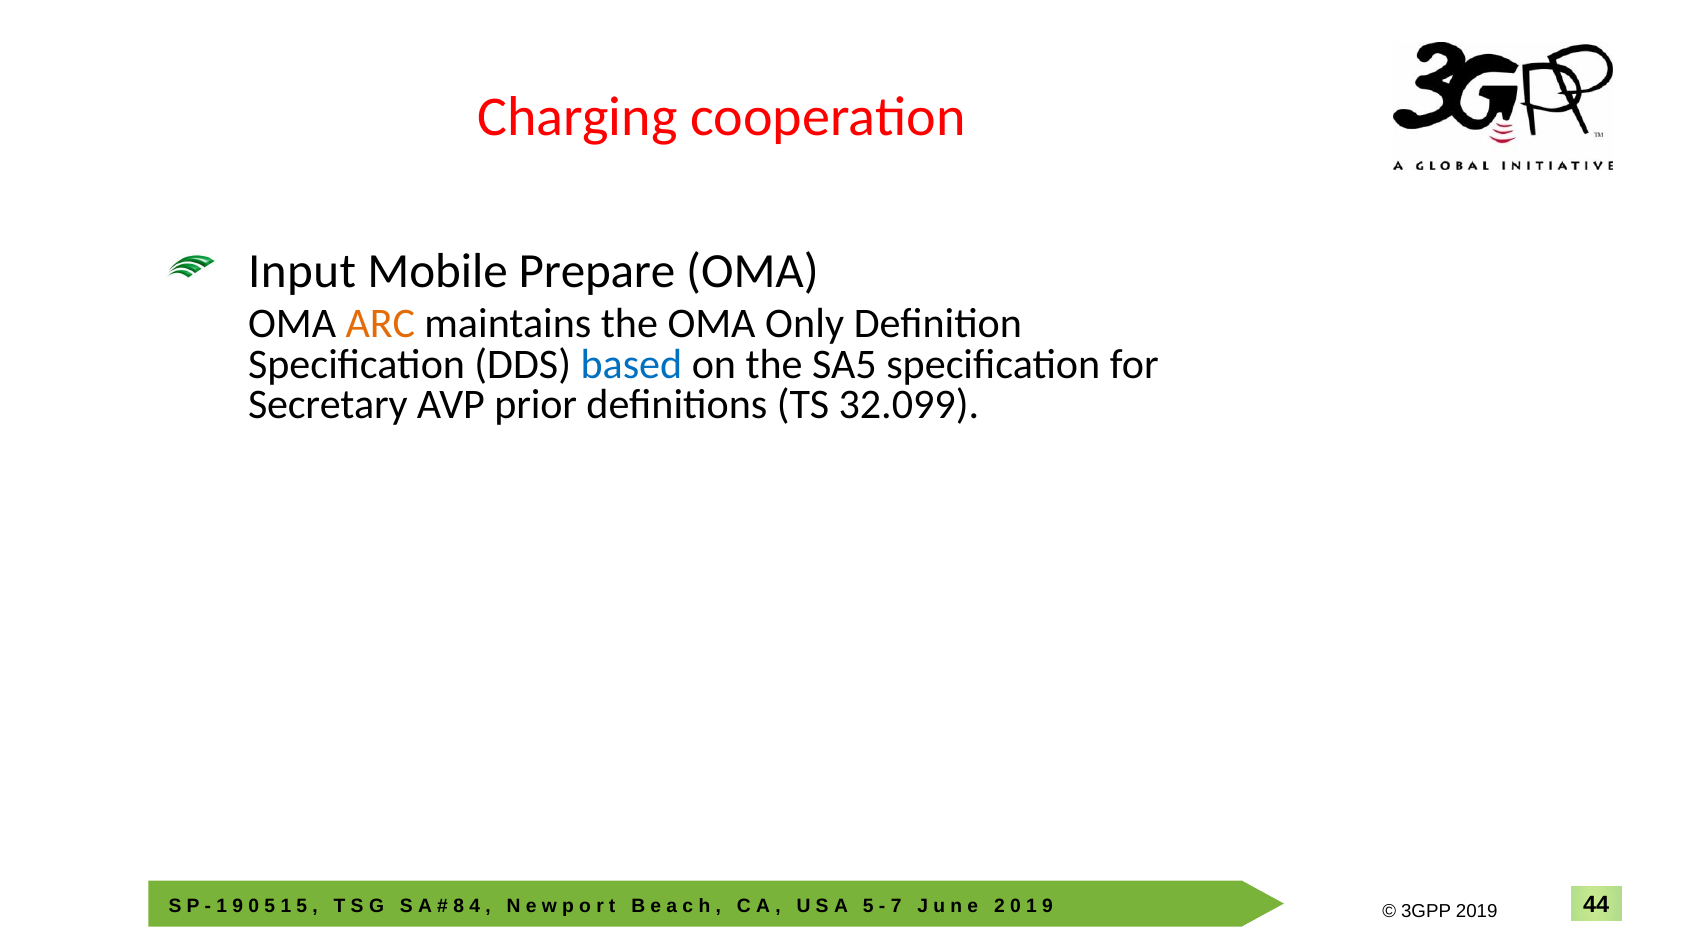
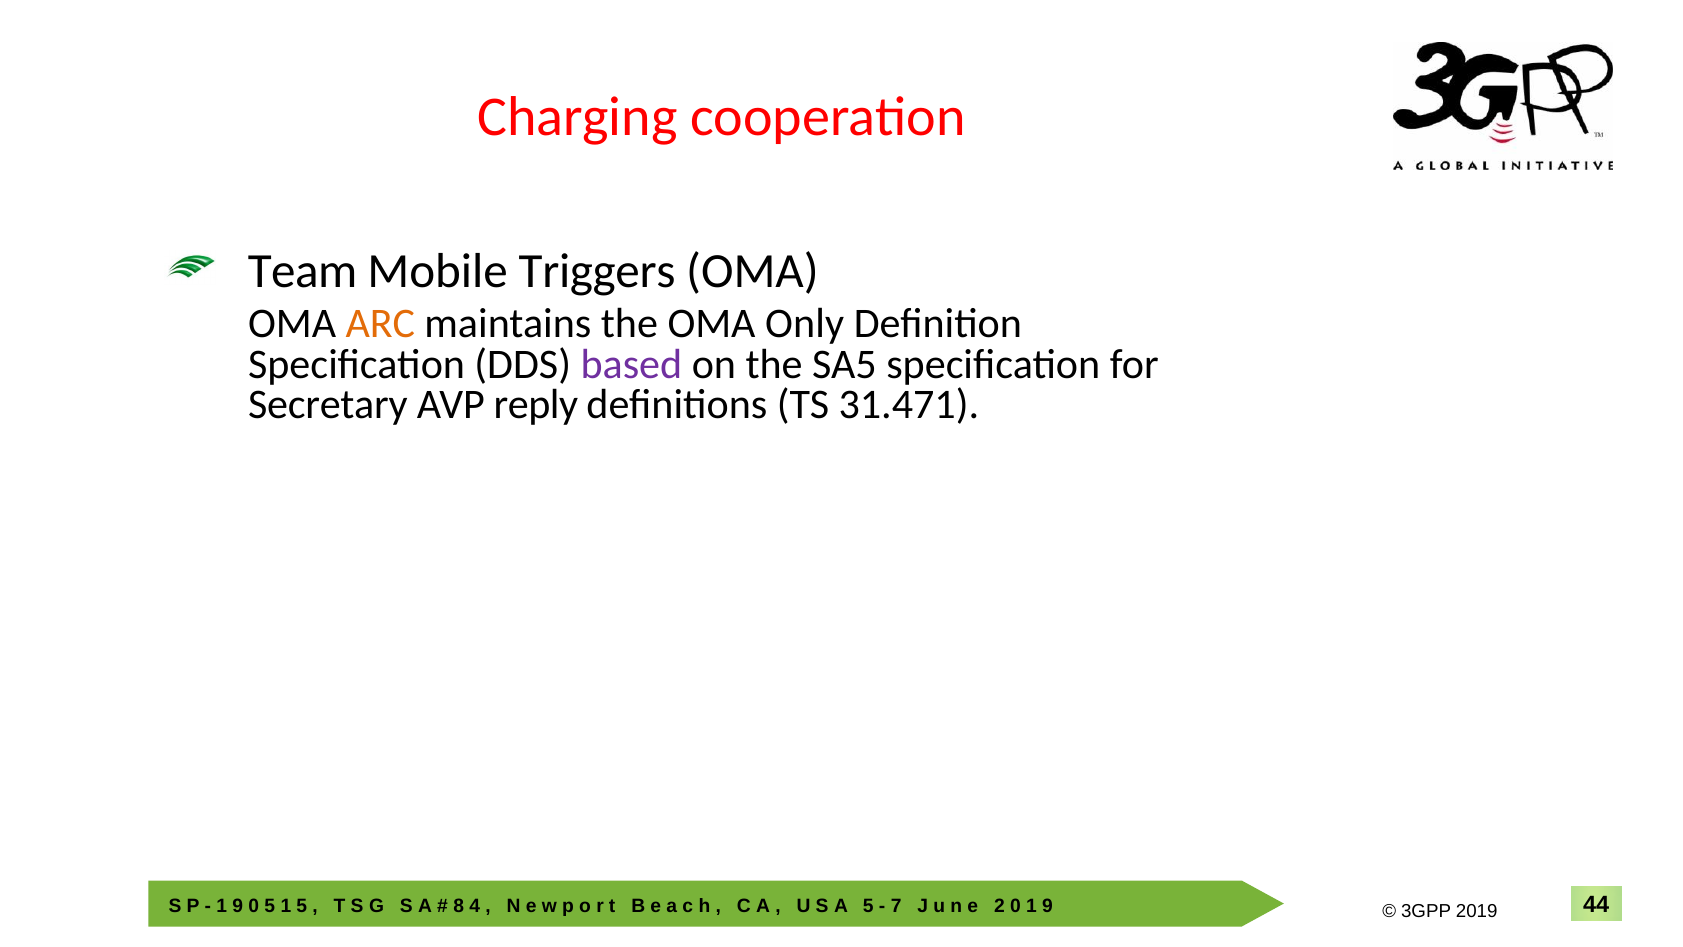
Input: Input -> Team
Prepare: Prepare -> Triggers
based colour: blue -> purple
prior: prior -> reply
32.099: 32.099 -> 31.471
